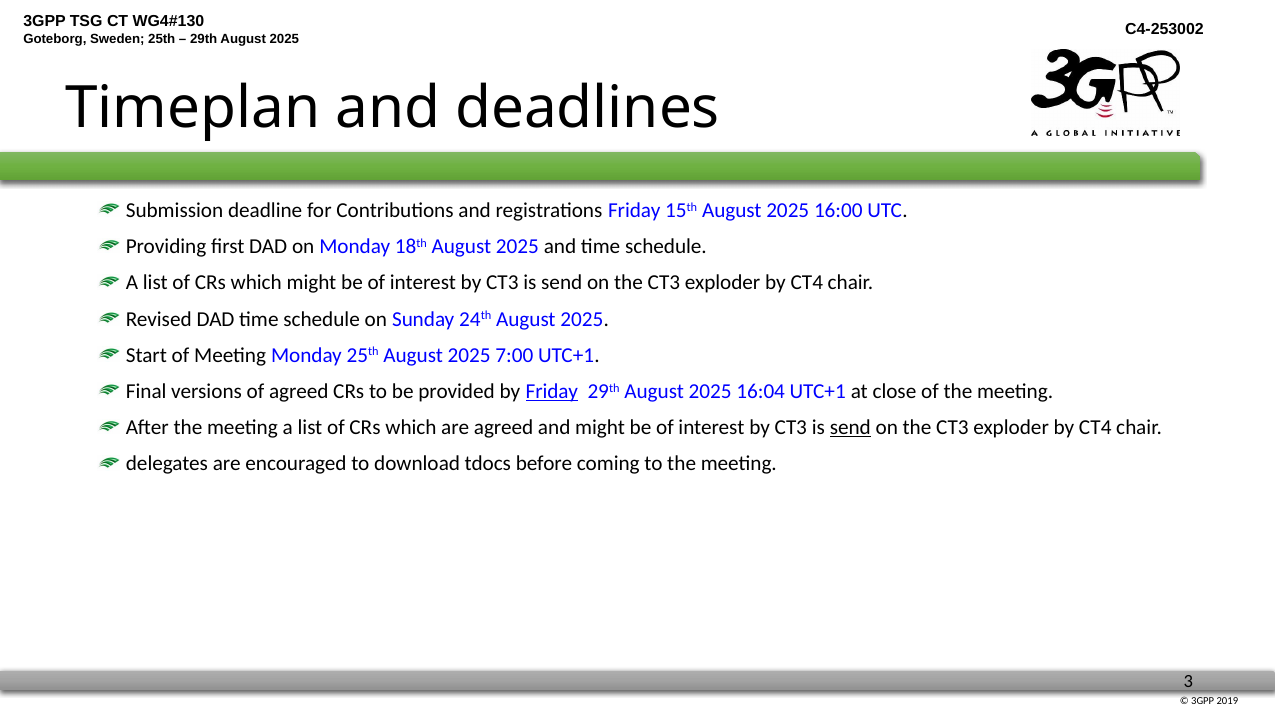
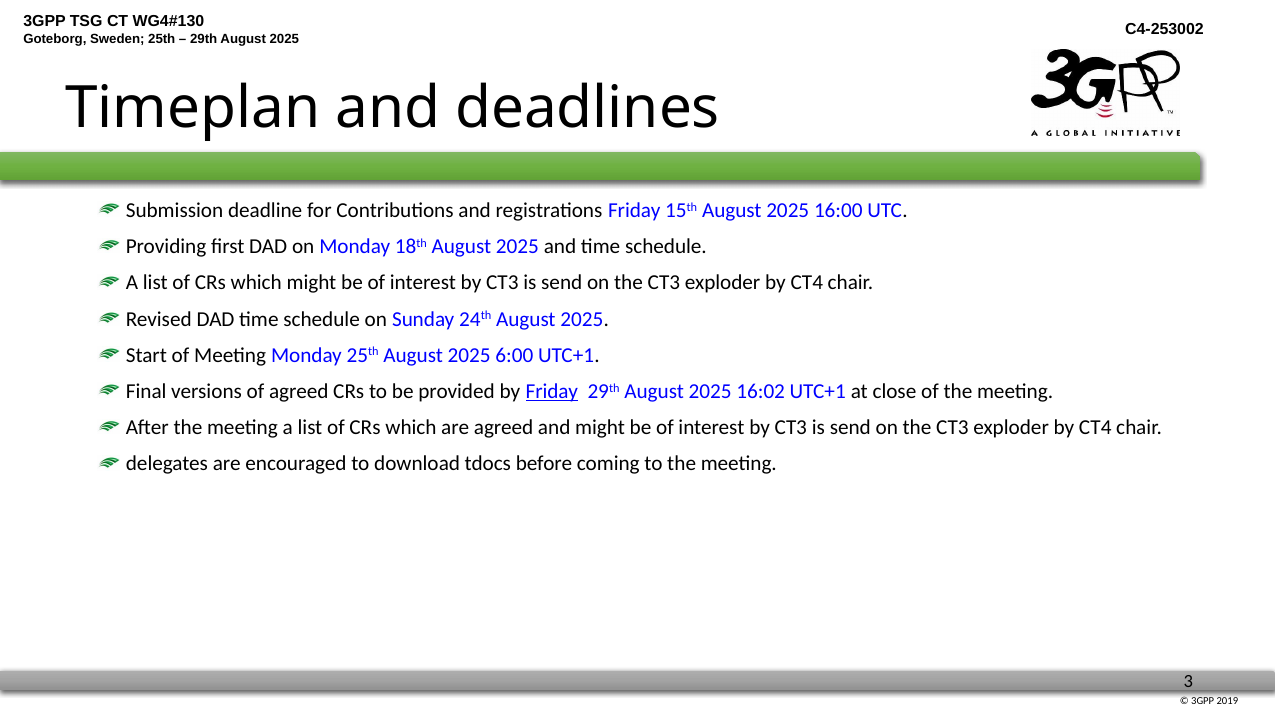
7:00: 7:00 -> 6:00
16:04: 16:04 -> 16:02
send at (850, 428) underline: present -> none
